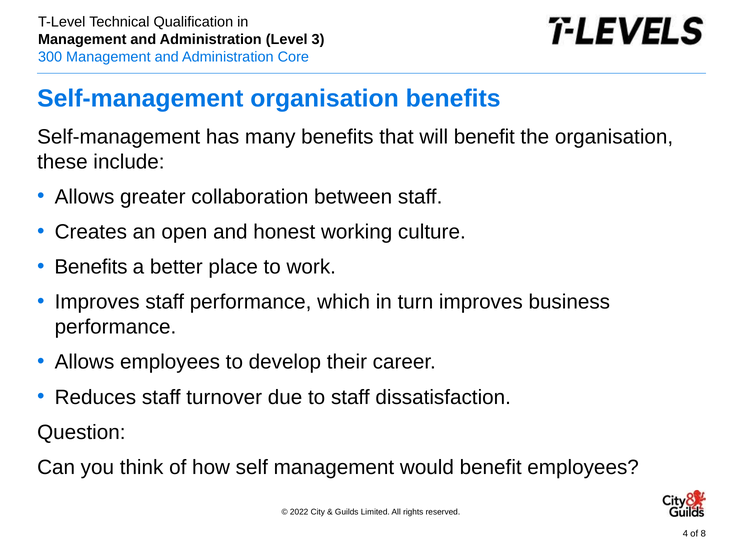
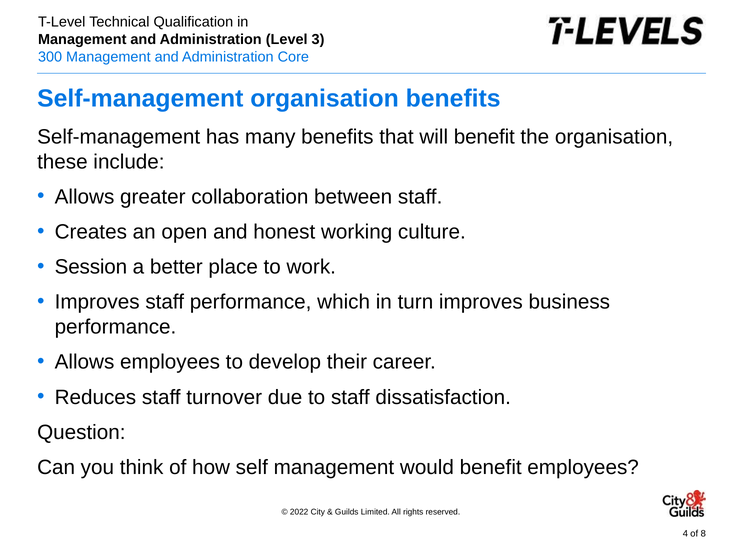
Benefits at (91, 267): Benefits -> Session
